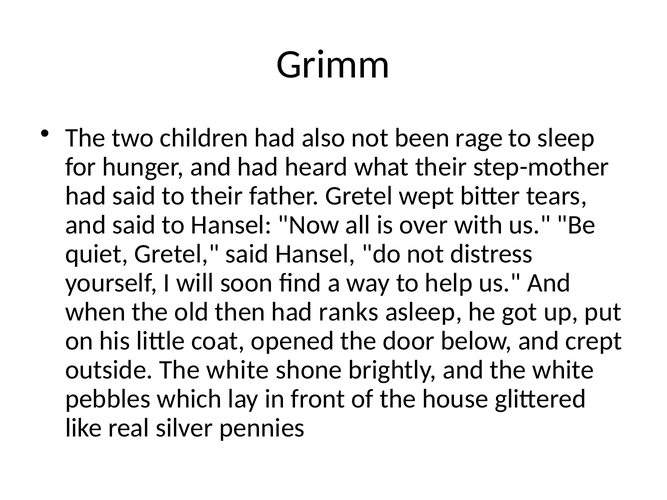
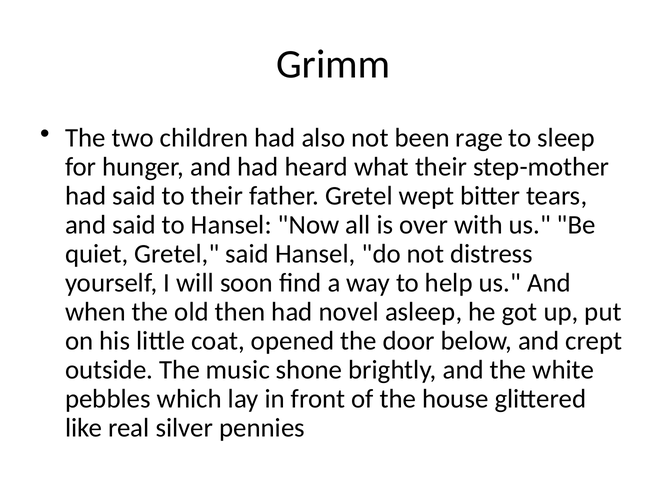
ranks: ranks -> novel
outside The white: white -> music
